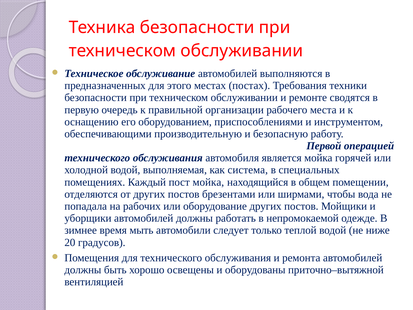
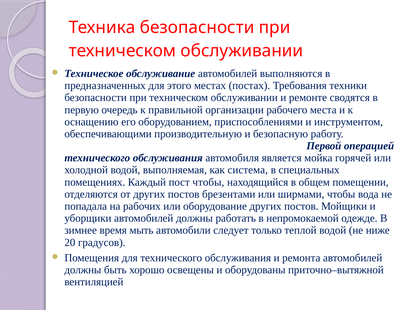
пост мойка: мойка -> чтобы
